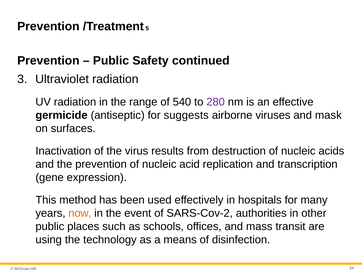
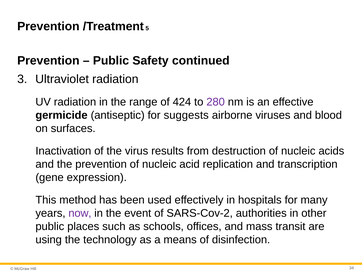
540: 540 -> 424
mask: mask -> blood
now colour: orange -> purple
